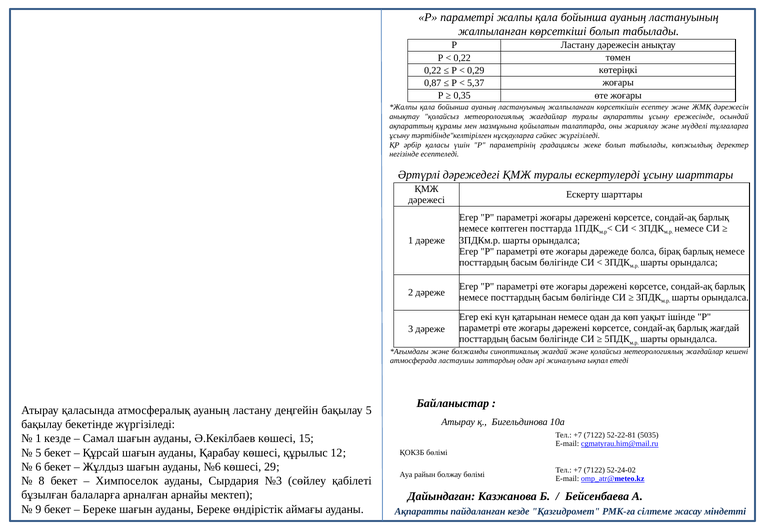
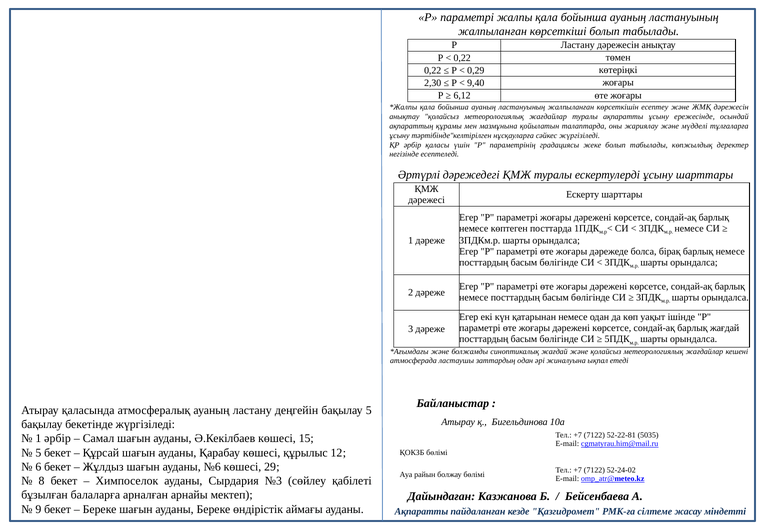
0,87: 0,87 -> 2,30
5,37: 5,37 -> 9,40
0,35: 0,35 -> 6,12
1 кезде: кезде -> әрбір
